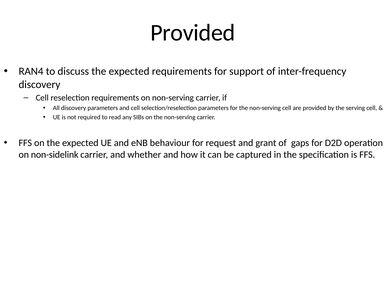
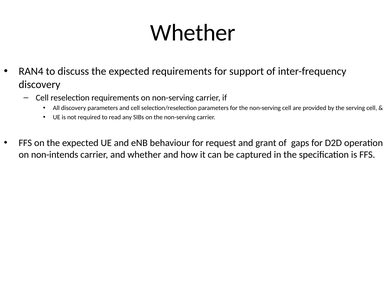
Provided at (193, 33): Provided -> Whether
non-sidelink: non-sidelink -> non-intends
